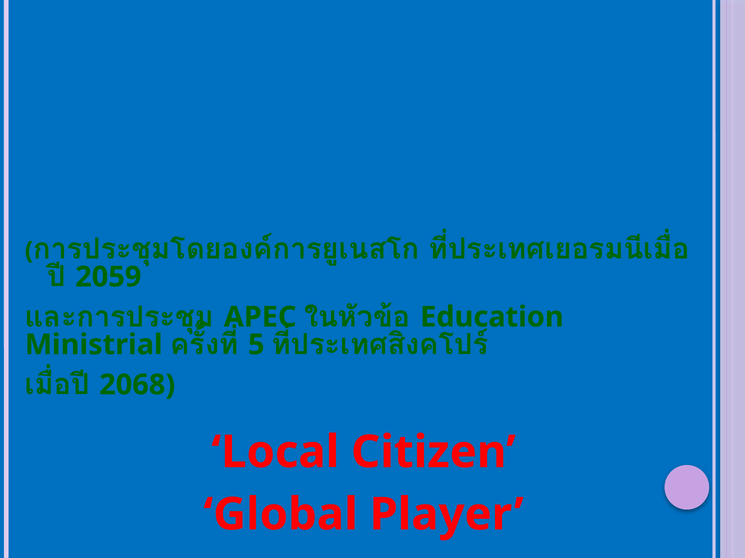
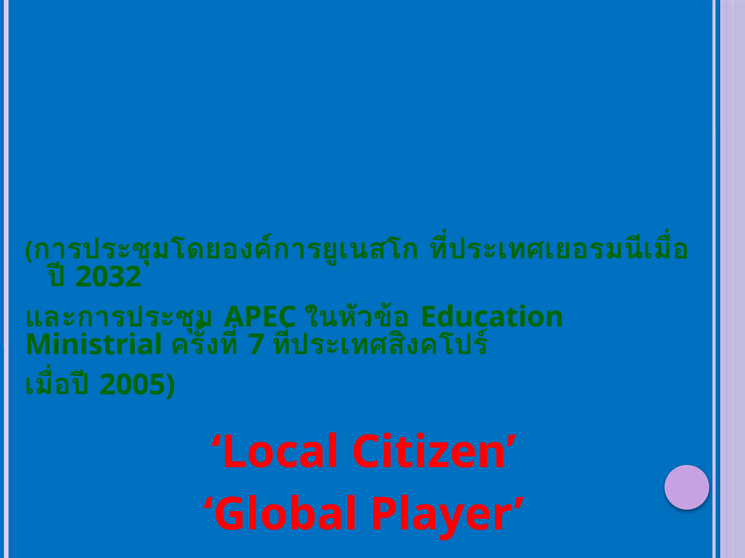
2059: 2059 -> 2032
5: 5 -> 7
2068: 2068 -> 2005
